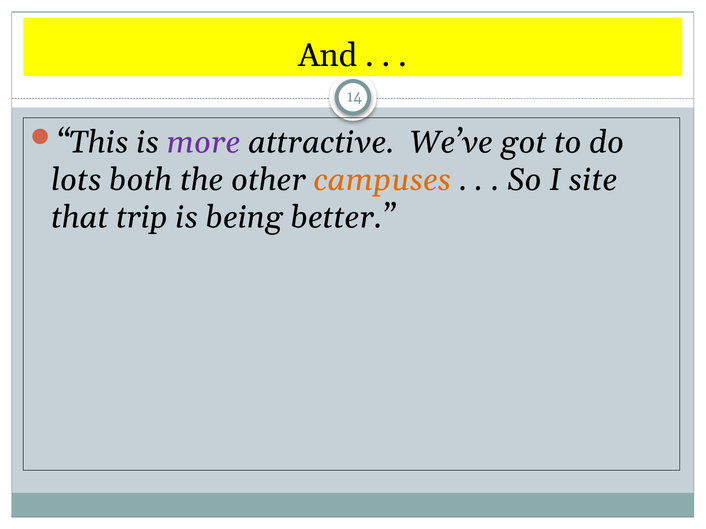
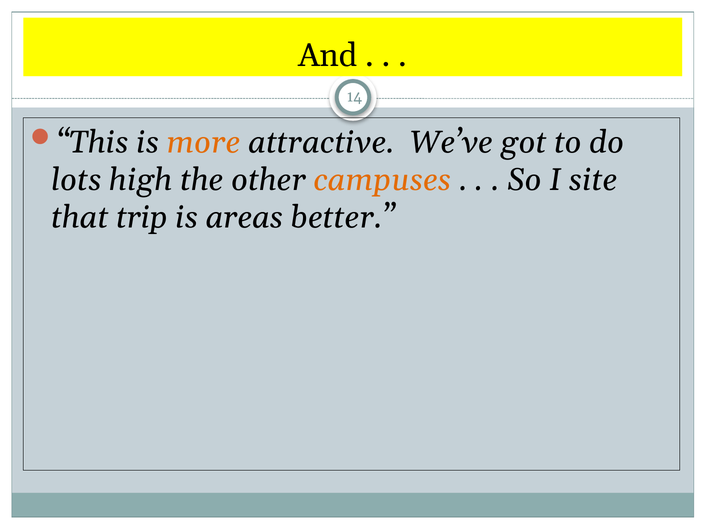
more colour: purple -> orange
both: both -> high
being: being -> areas
